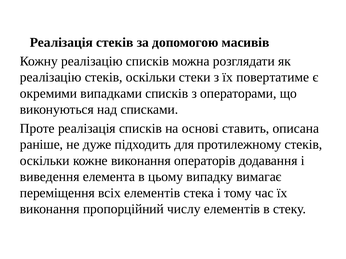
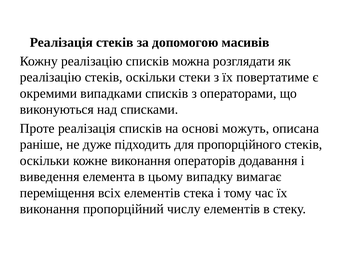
ставить: ставить -> можуть
протилежному: протилежному -> пропорційного
